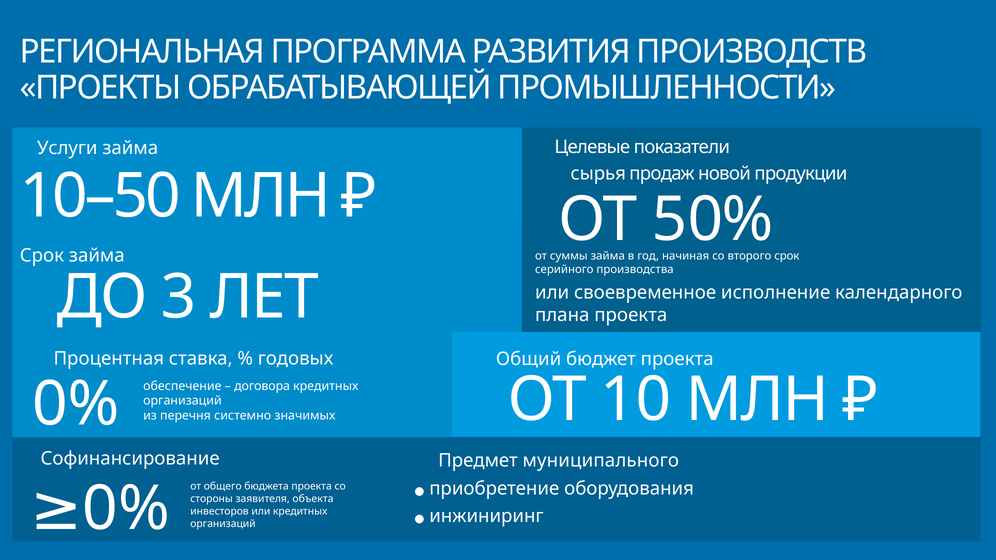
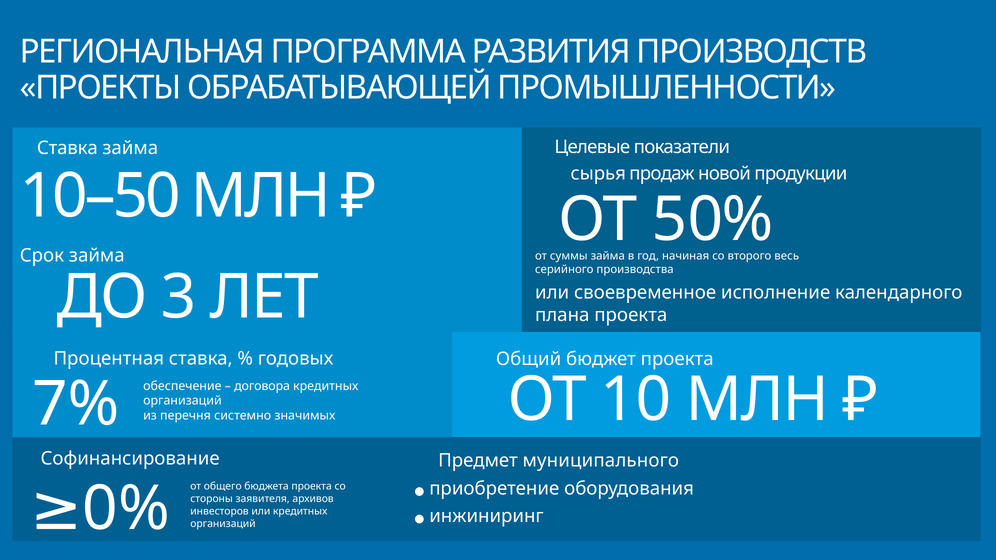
Услуги at (67, 148): Услуги -> Ставка
срок at (787, 256): срок -> весь
0% at (76, 404): 0% -> 7%
объекта: объекта -> архивов
